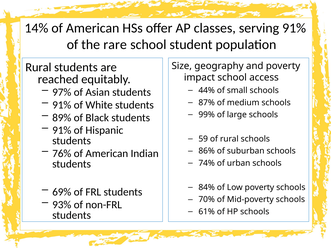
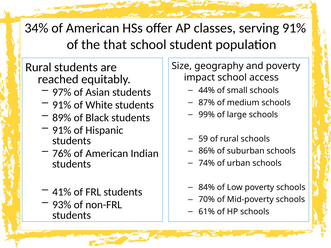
14%: 14% -> 34%
rare: rare -> that
69%: 69% -> 41%
